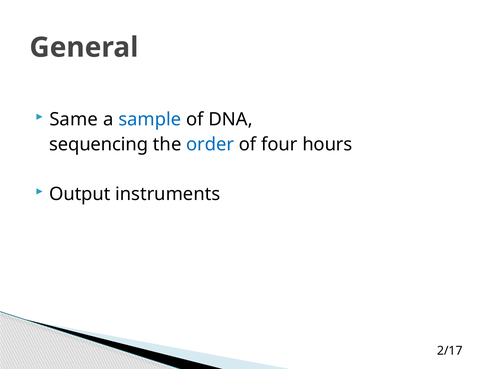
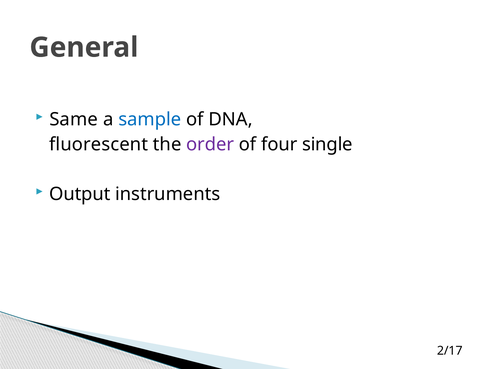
sequencing: sequencing -> fluorescent
order colour: blue -> purple
hours: hours -> single
